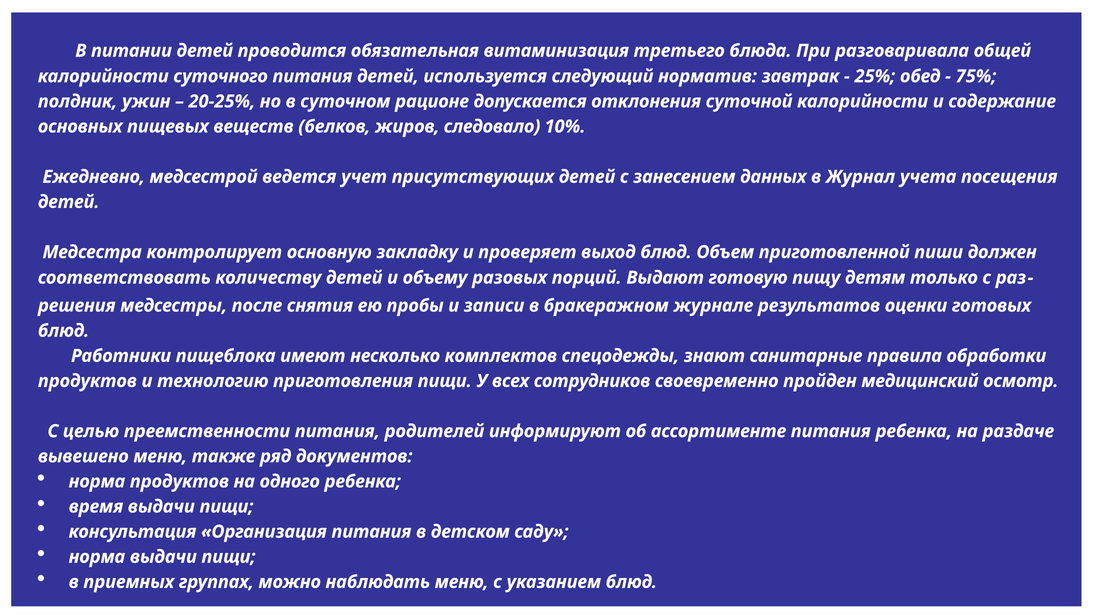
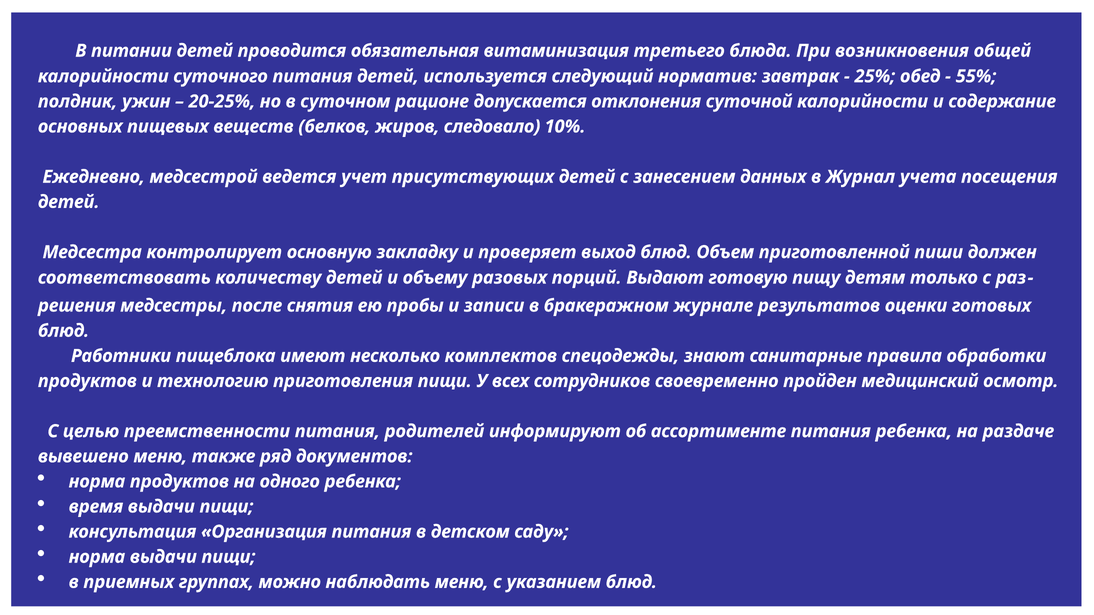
разговаривала: разговаривала -> возникновения
75%: 75% -> 55%
